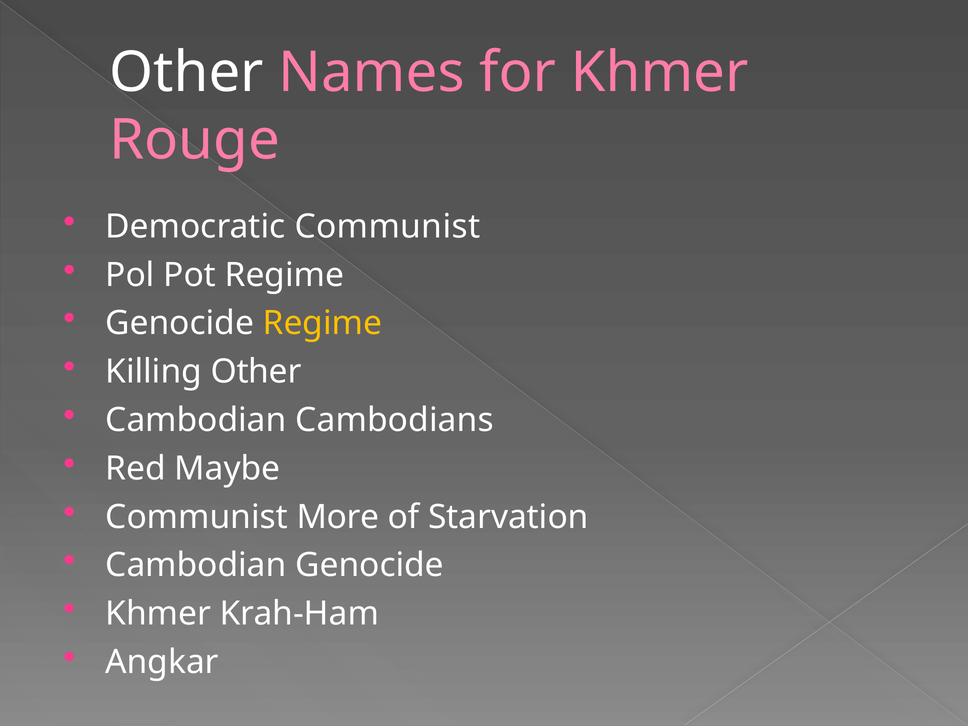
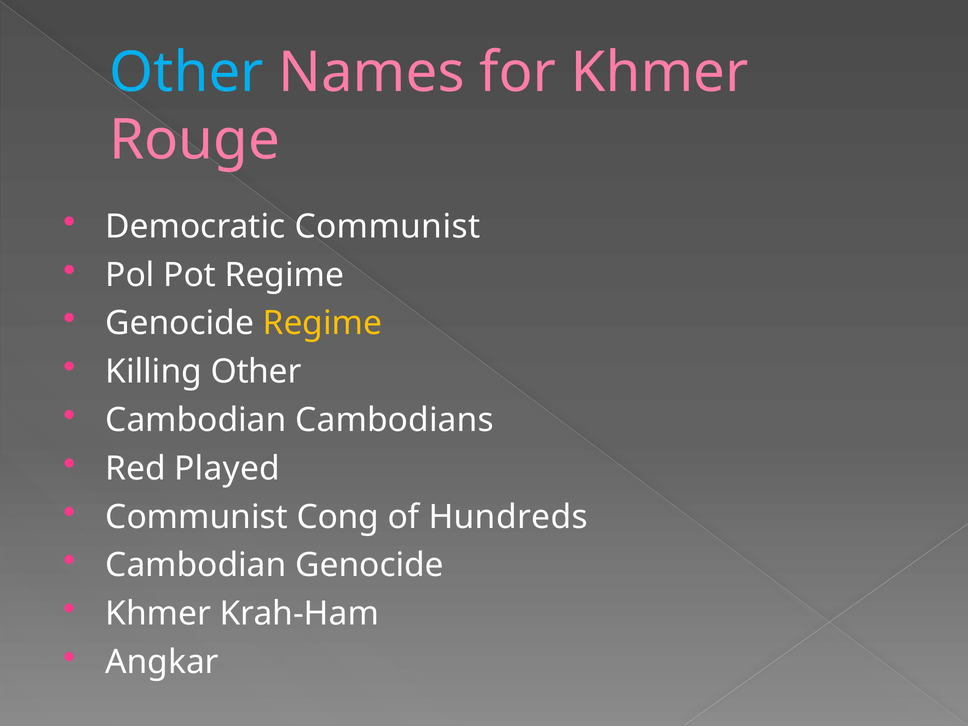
Other at (186, 72) colour: white -> light blue
Maybe: Maybe -> Played
More: More -> Cong
Starvation: Starvation -> Hundreds
